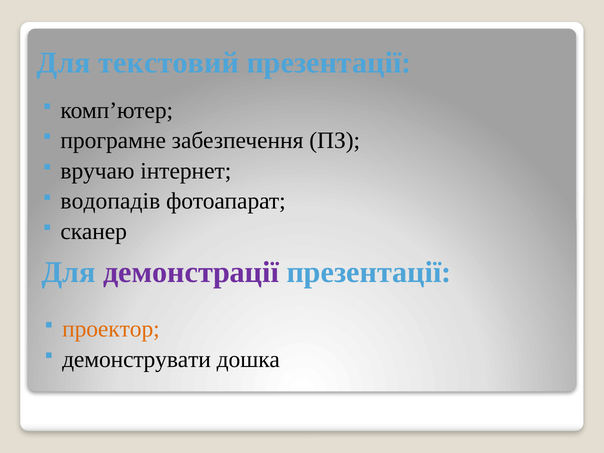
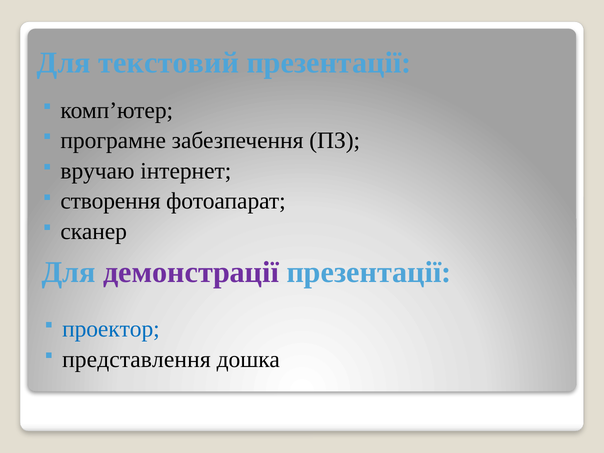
водопадів: водопадів -> створення
проектор colour: orange -> blue
демонструвати: демонструвати -> представлення
